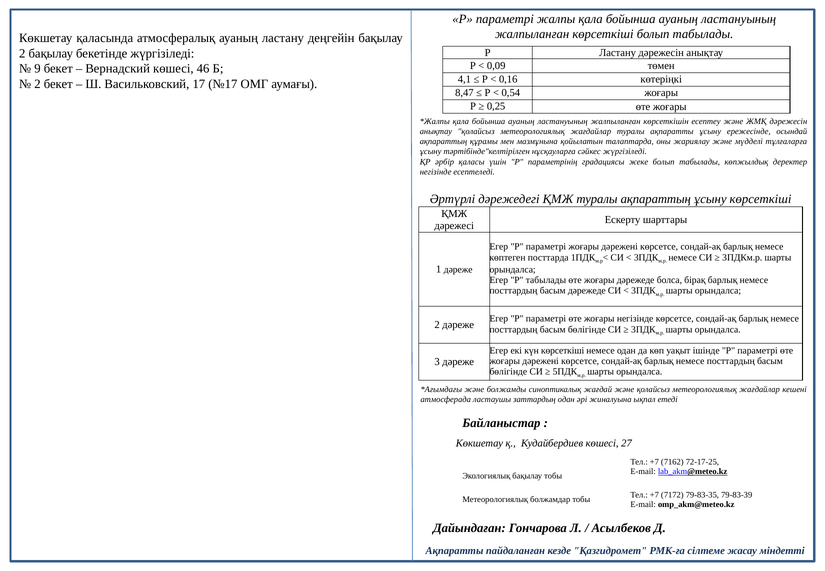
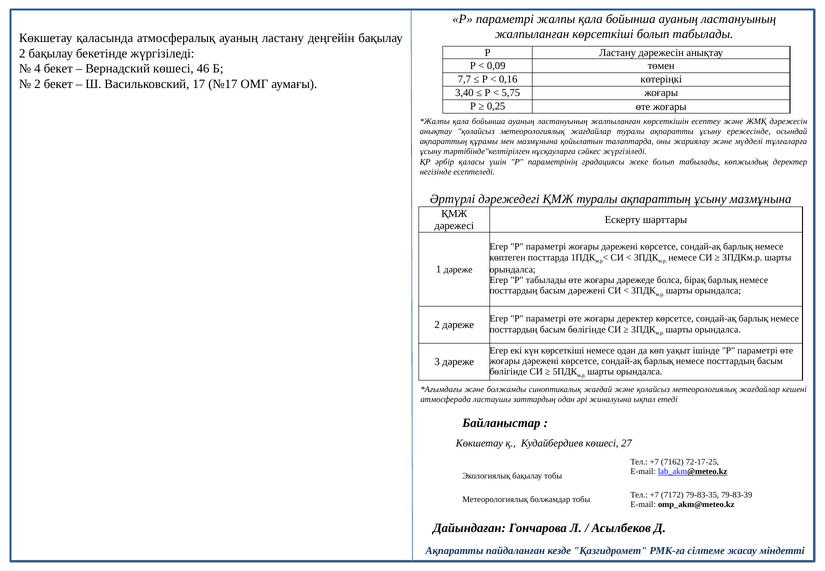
9: 9 -> 4
4,1: 4,1 -> 7,7
8,47: 8,47 -> 3,40
0,54: 0,54 -> 5,75
ұсыну көрсеткіші: көрсеткіші -> мазмұнына
басым дәрежеде: дәрежеде -> дәрежені
жоғары негізінде: негізінде -> деректер
